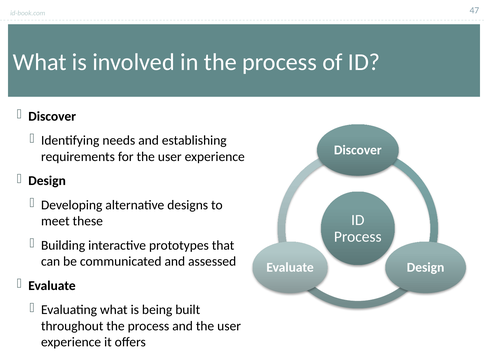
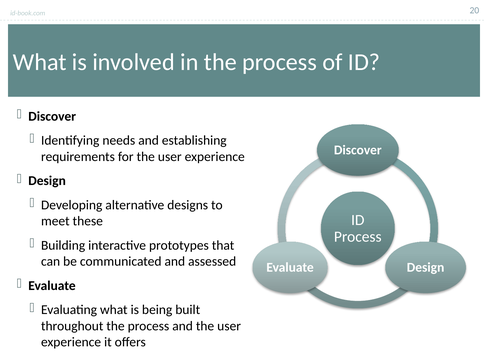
47: 47 -> 20
